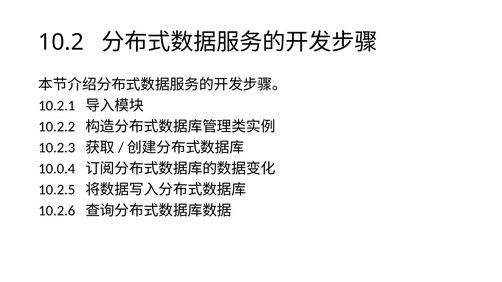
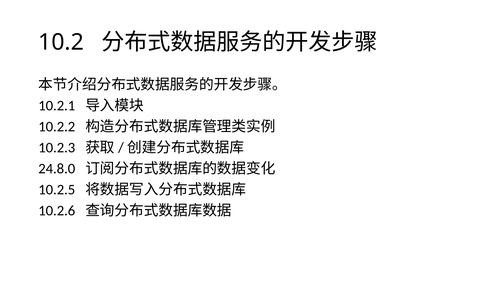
10.0.4: 10.0.4 -> 24.8.0
